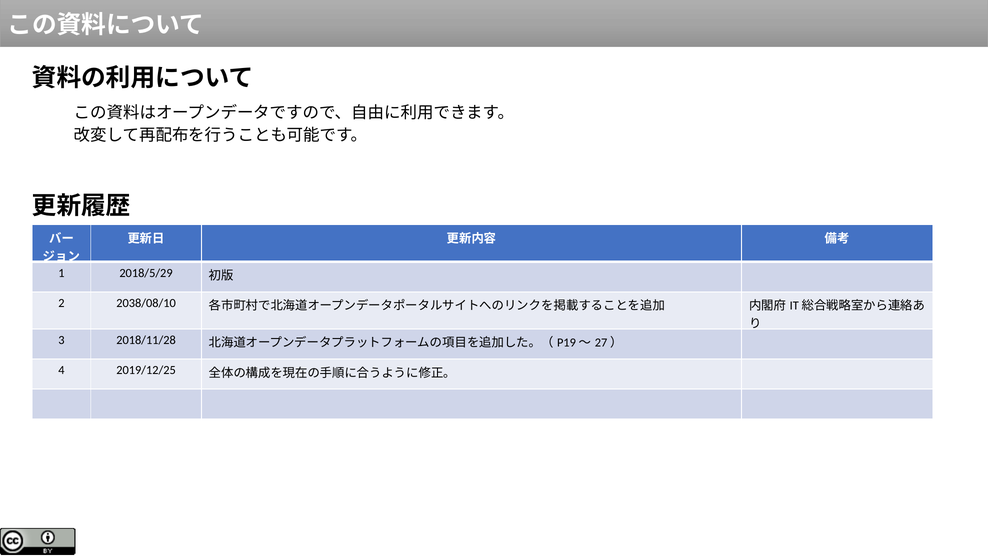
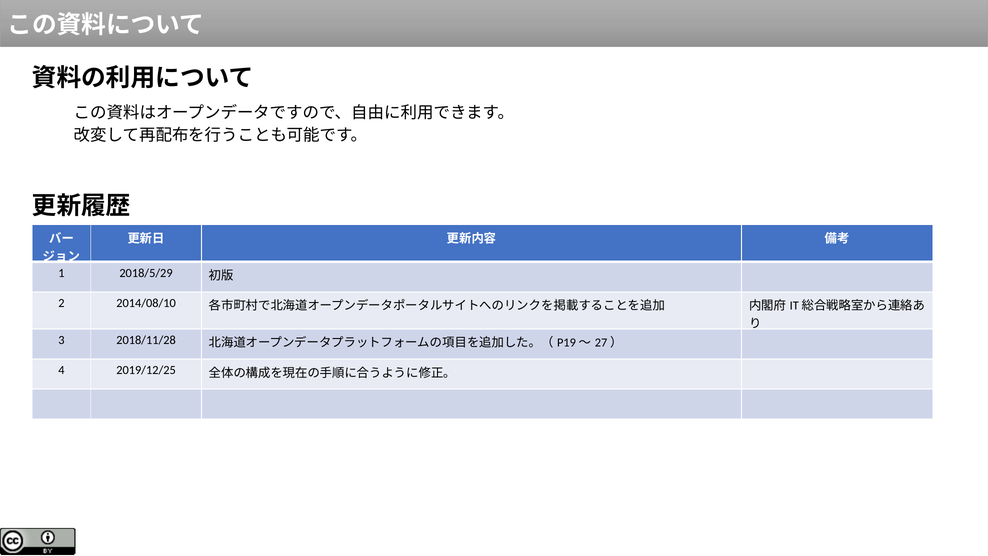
2038/08/10: 2038/08/10 -> 2014/08/10
